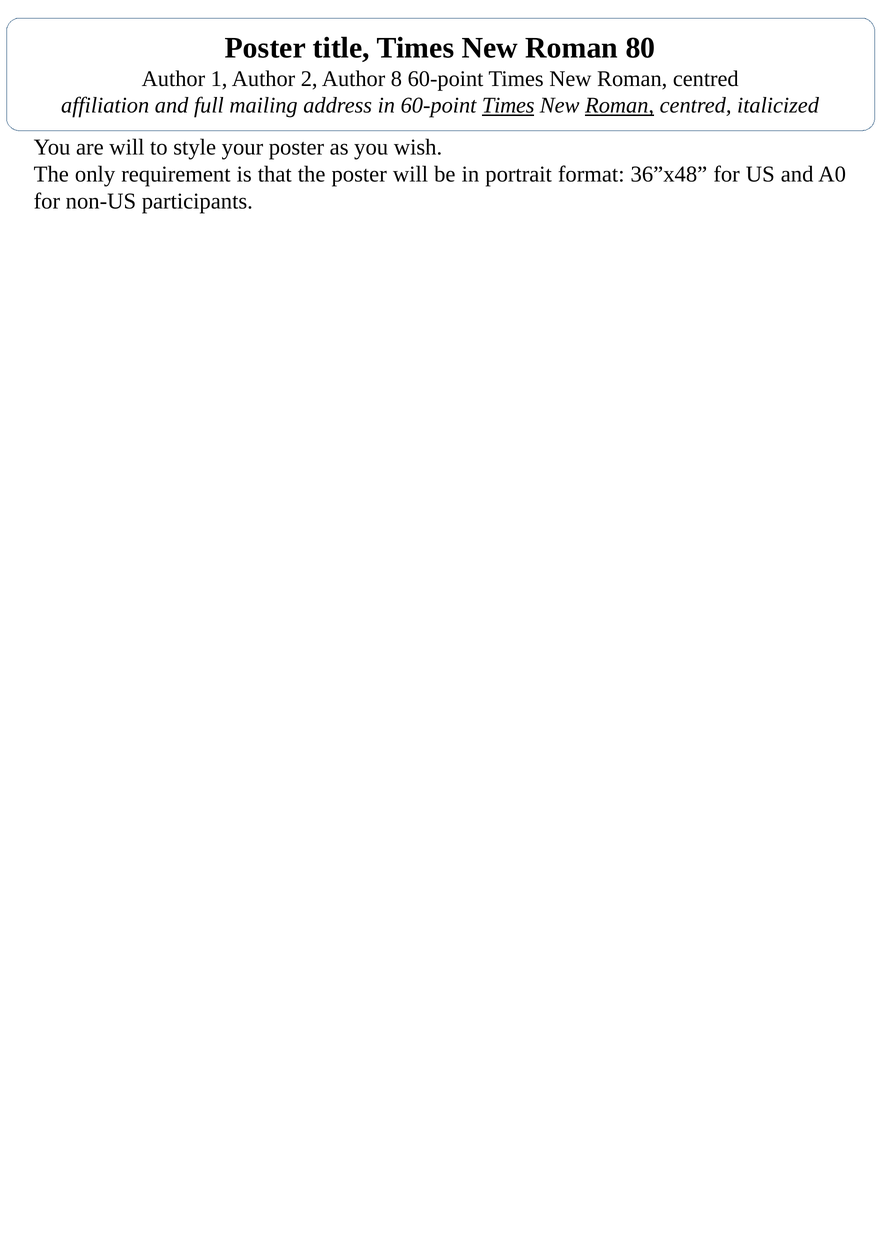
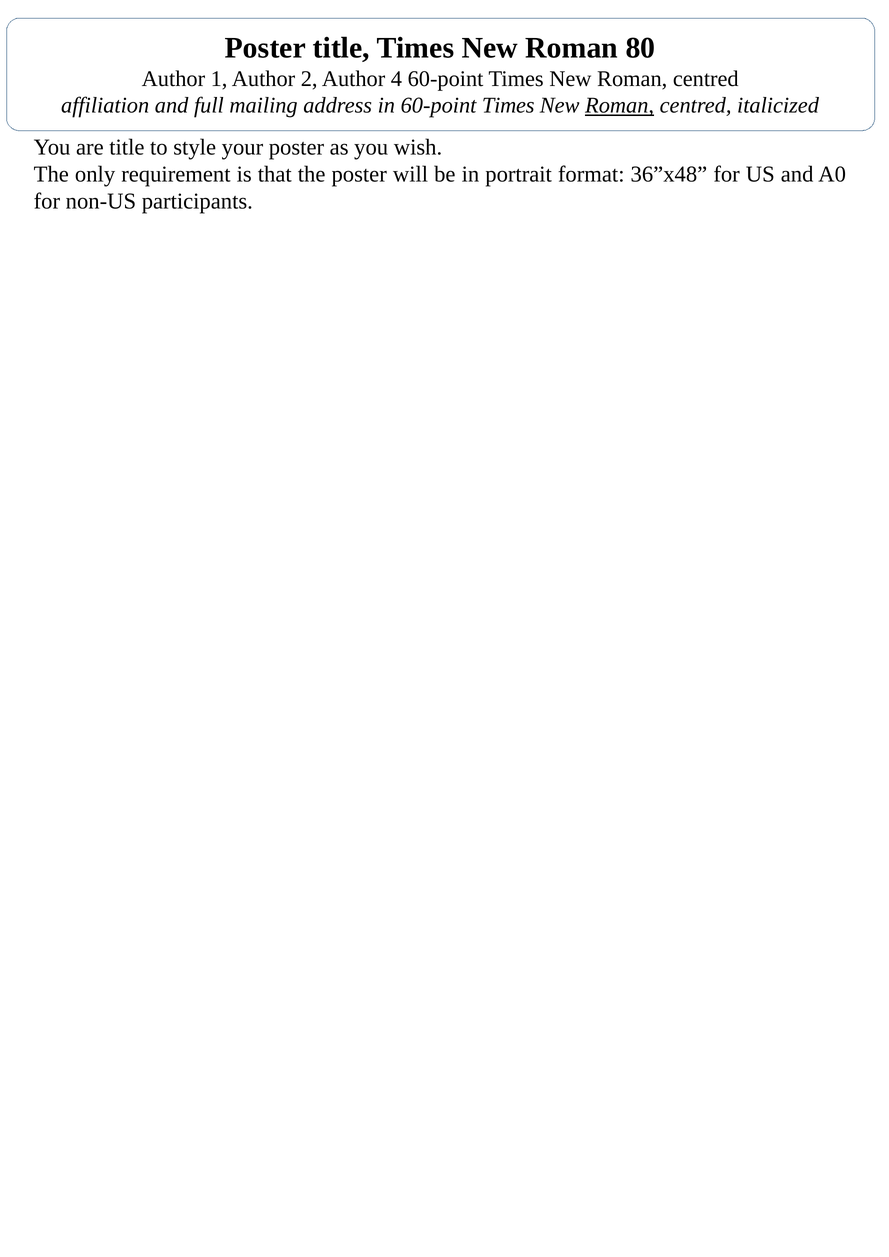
8: 8 -> 4
Times at (508, 106) underline: present -> none
are will: will -> title
